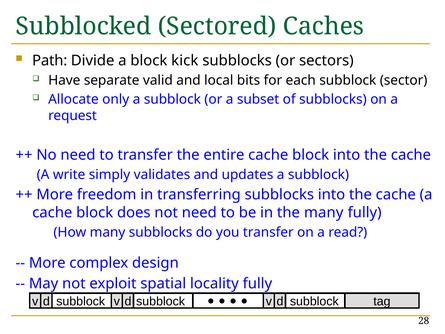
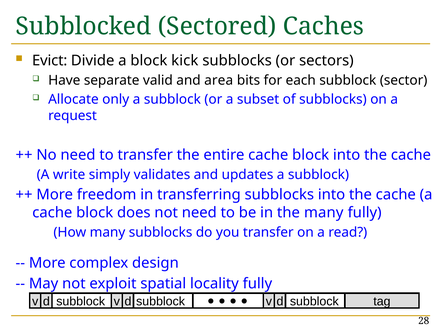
Path: Path -> Evict
local: local -> area
